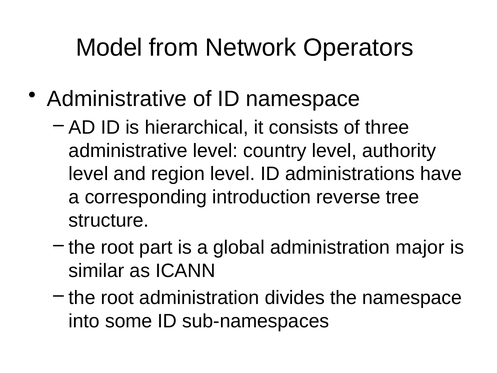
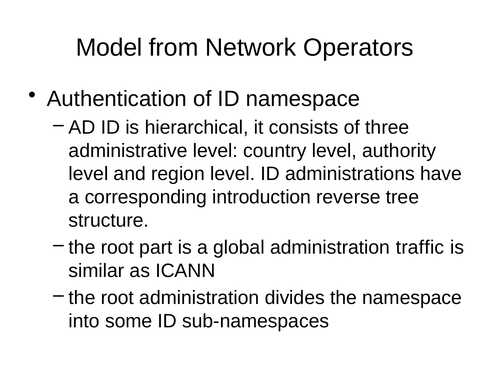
Administrative at (117, 99): Administrative -> Authentication
major: major -> traffic
